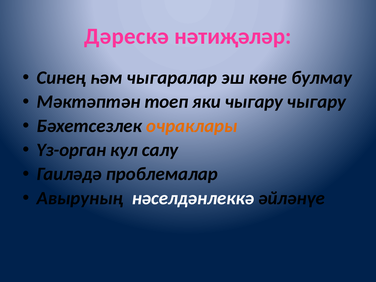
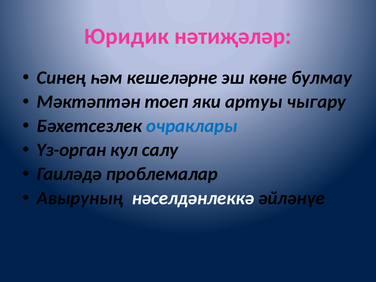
Дәрескә: Дәрескә -> Юридик
чыгаралар: чыгаралар -> кешеләрне
яки чыгару: чыгару -> артуы
очраклары colour: orange -> blue
